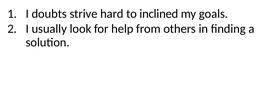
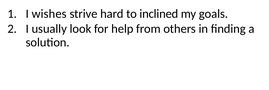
doubts: doubts -> wishes
